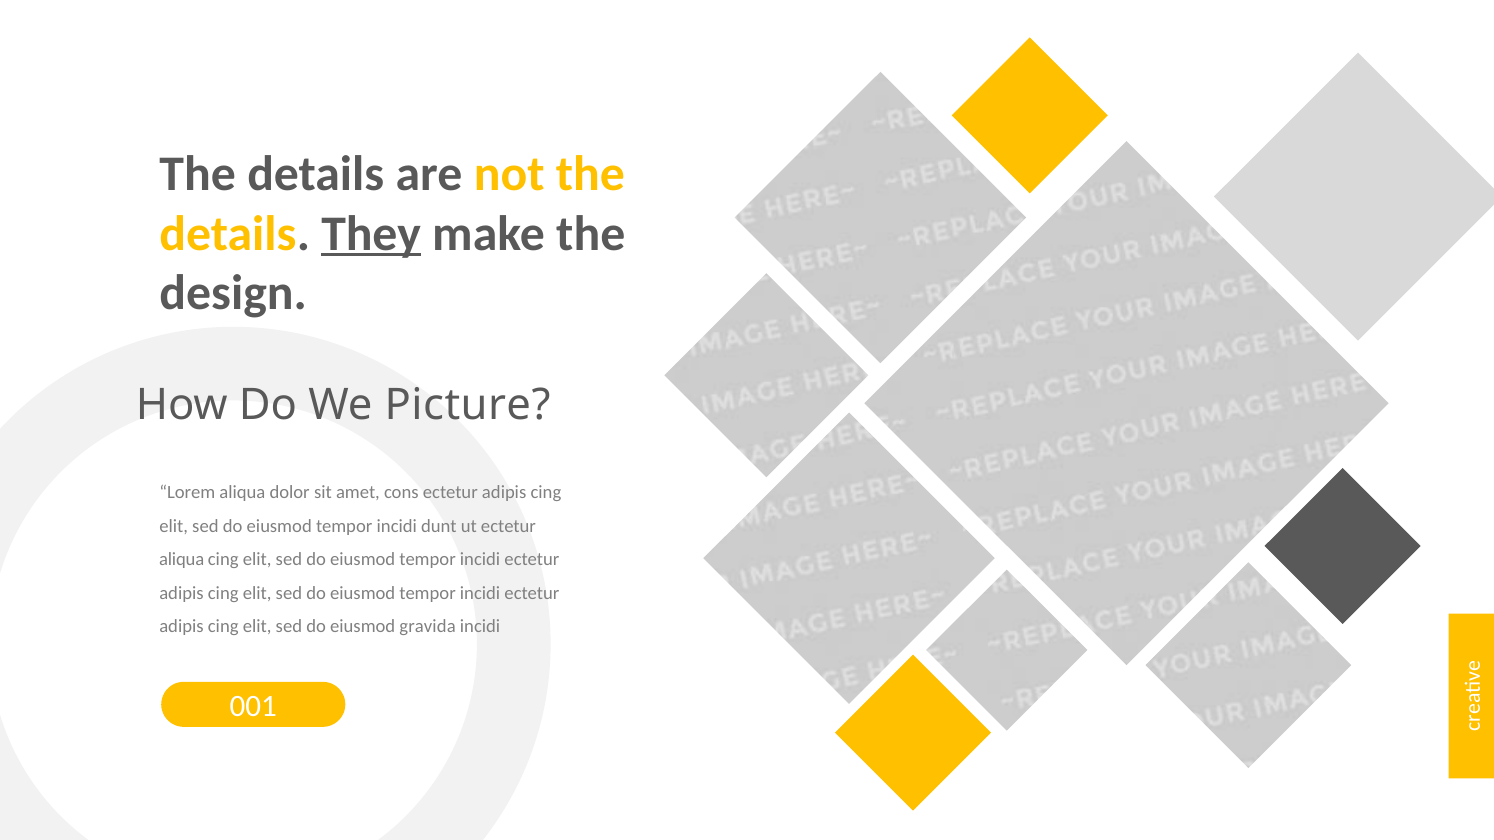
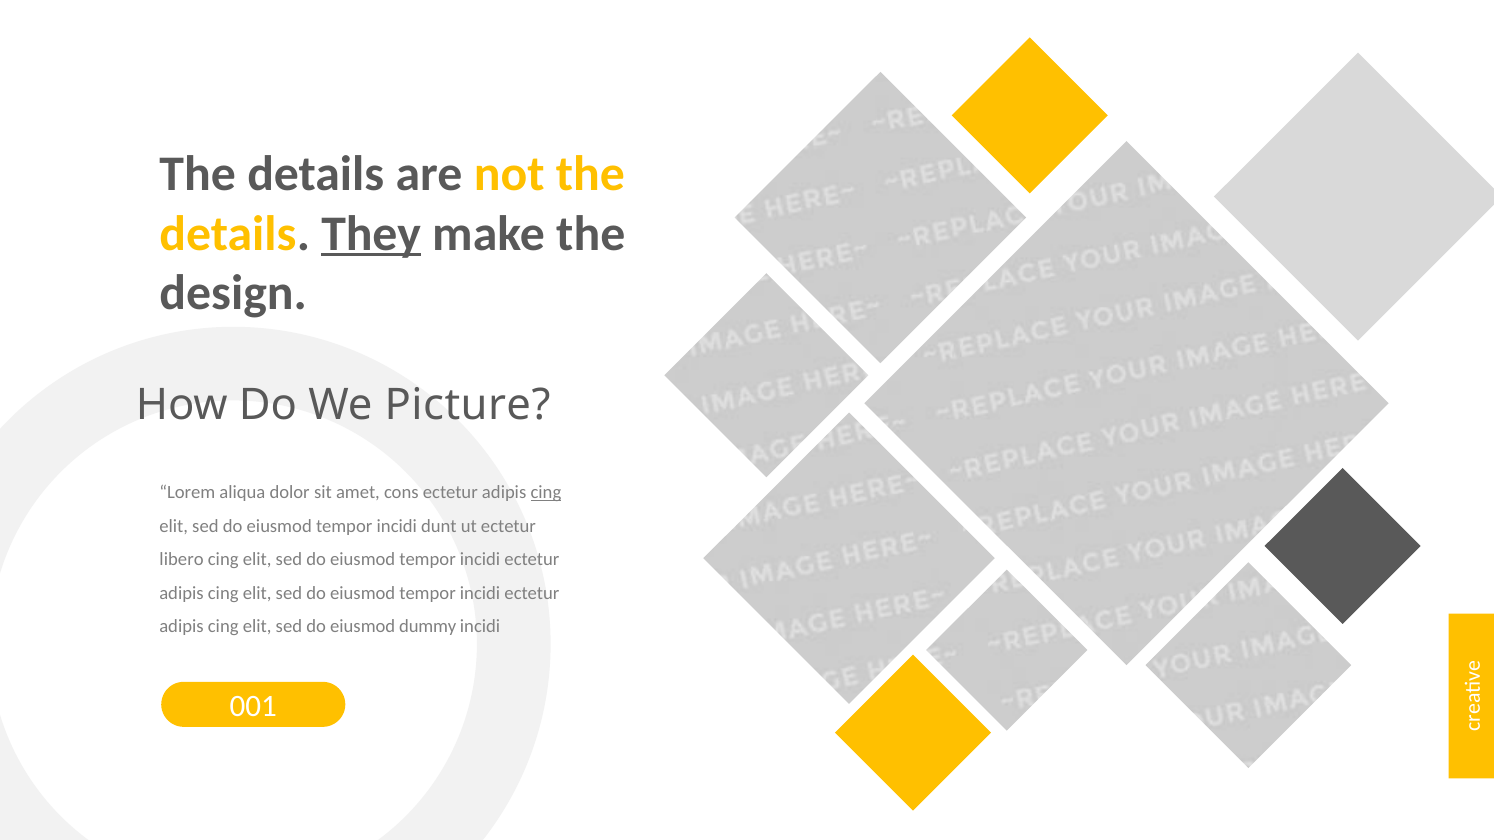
cing at (546, 493) underline: none -> present
aliqua at (182, 560): aliqua -> libero
gravida: gravida -> dummy
